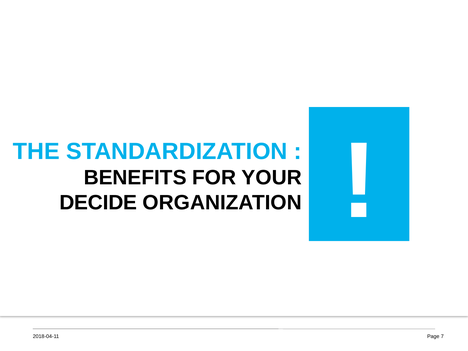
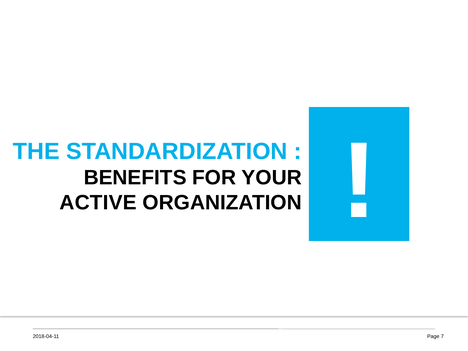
DECIDE: DECIDE -> ACTIVE
